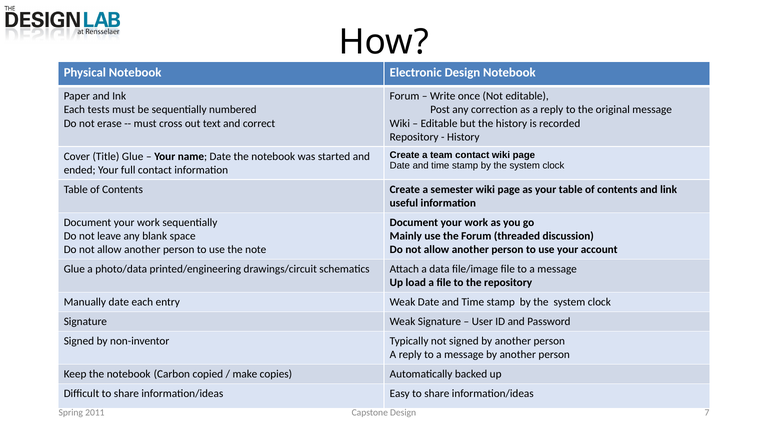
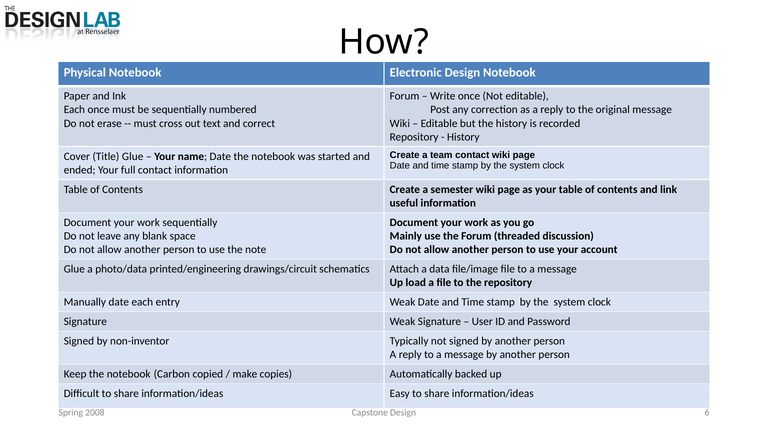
Each tests: tests -> once
7: 7 -> 6
2011: 2011 -> 2008
